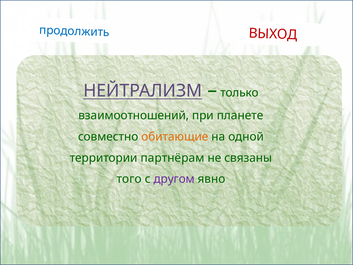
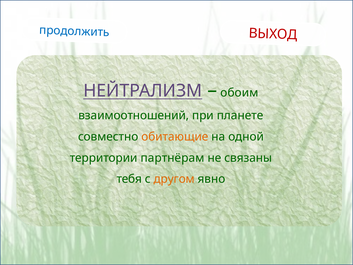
только: только -> обоим
того: того -> тебя
другом colour: purple -> orange
